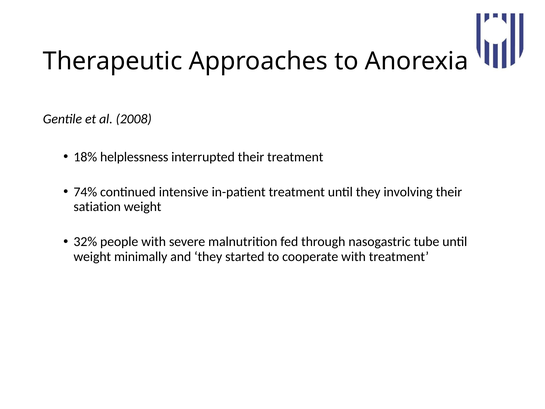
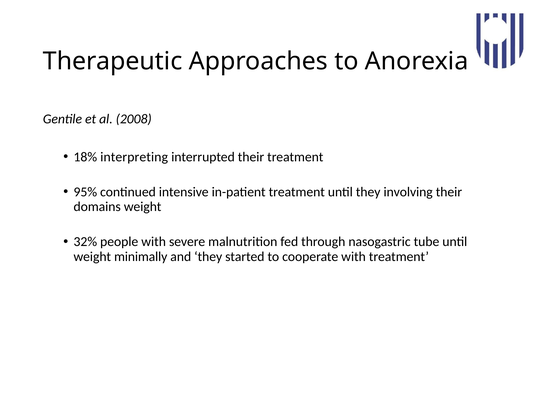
helplessness: helplessness -> interpreting
74%: 74% -> 95%
satiation: satiation -> domains
